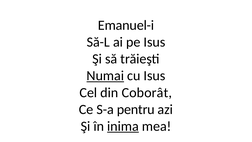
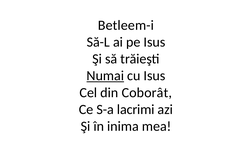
Emanuel-i: Emanuel-i -> Betleem-i
pentru: pentru -> lacrimi
inima underline: present -> none
